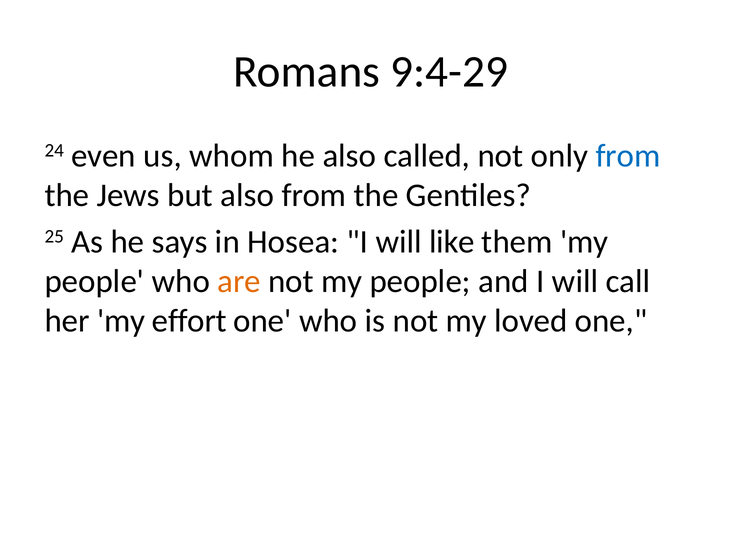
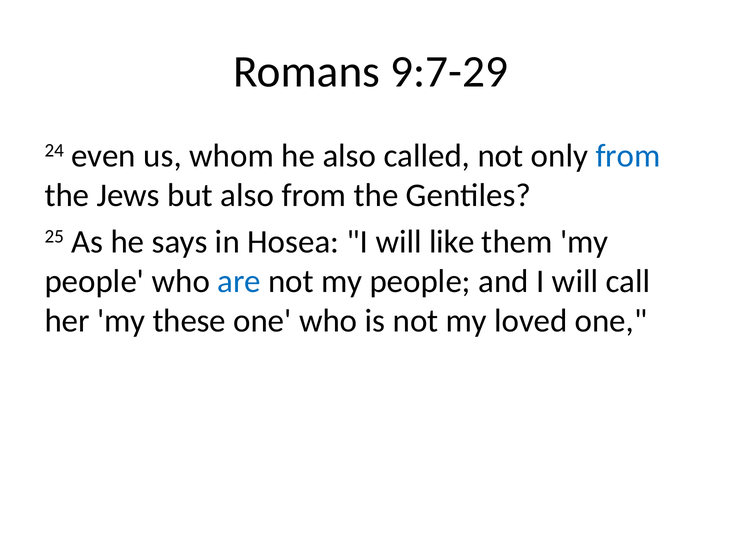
9:4-29: 9:4-29 -> 9:7-29
are colour: orange -> blue
effort: effort -> these
